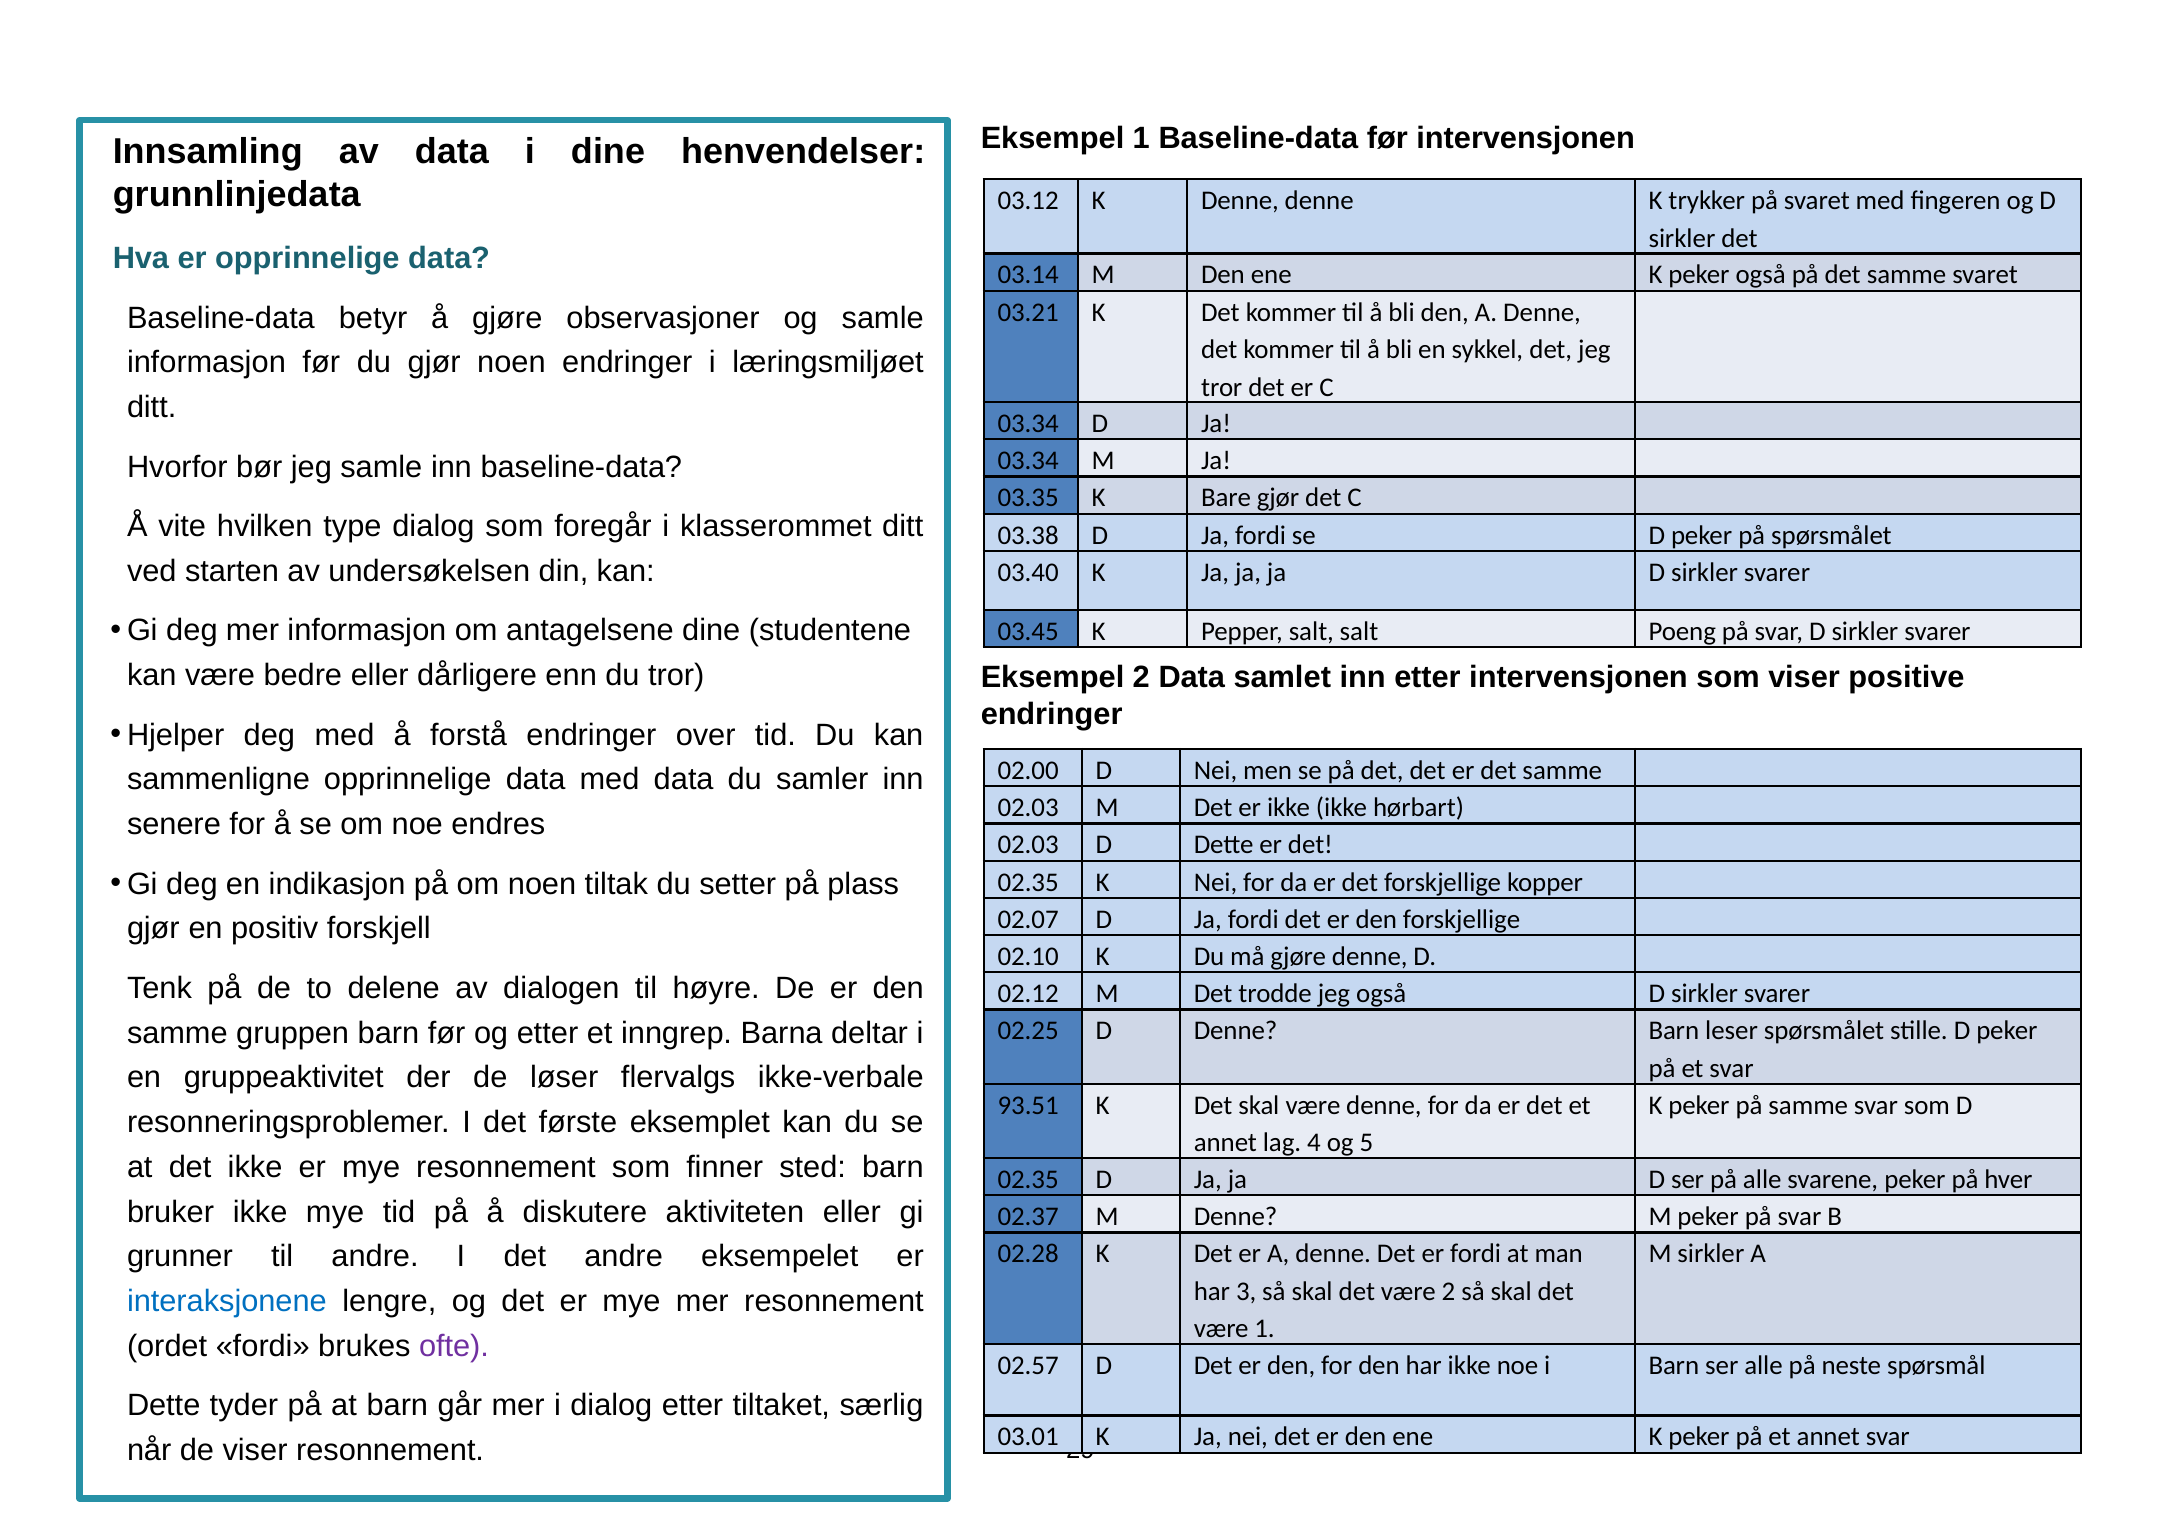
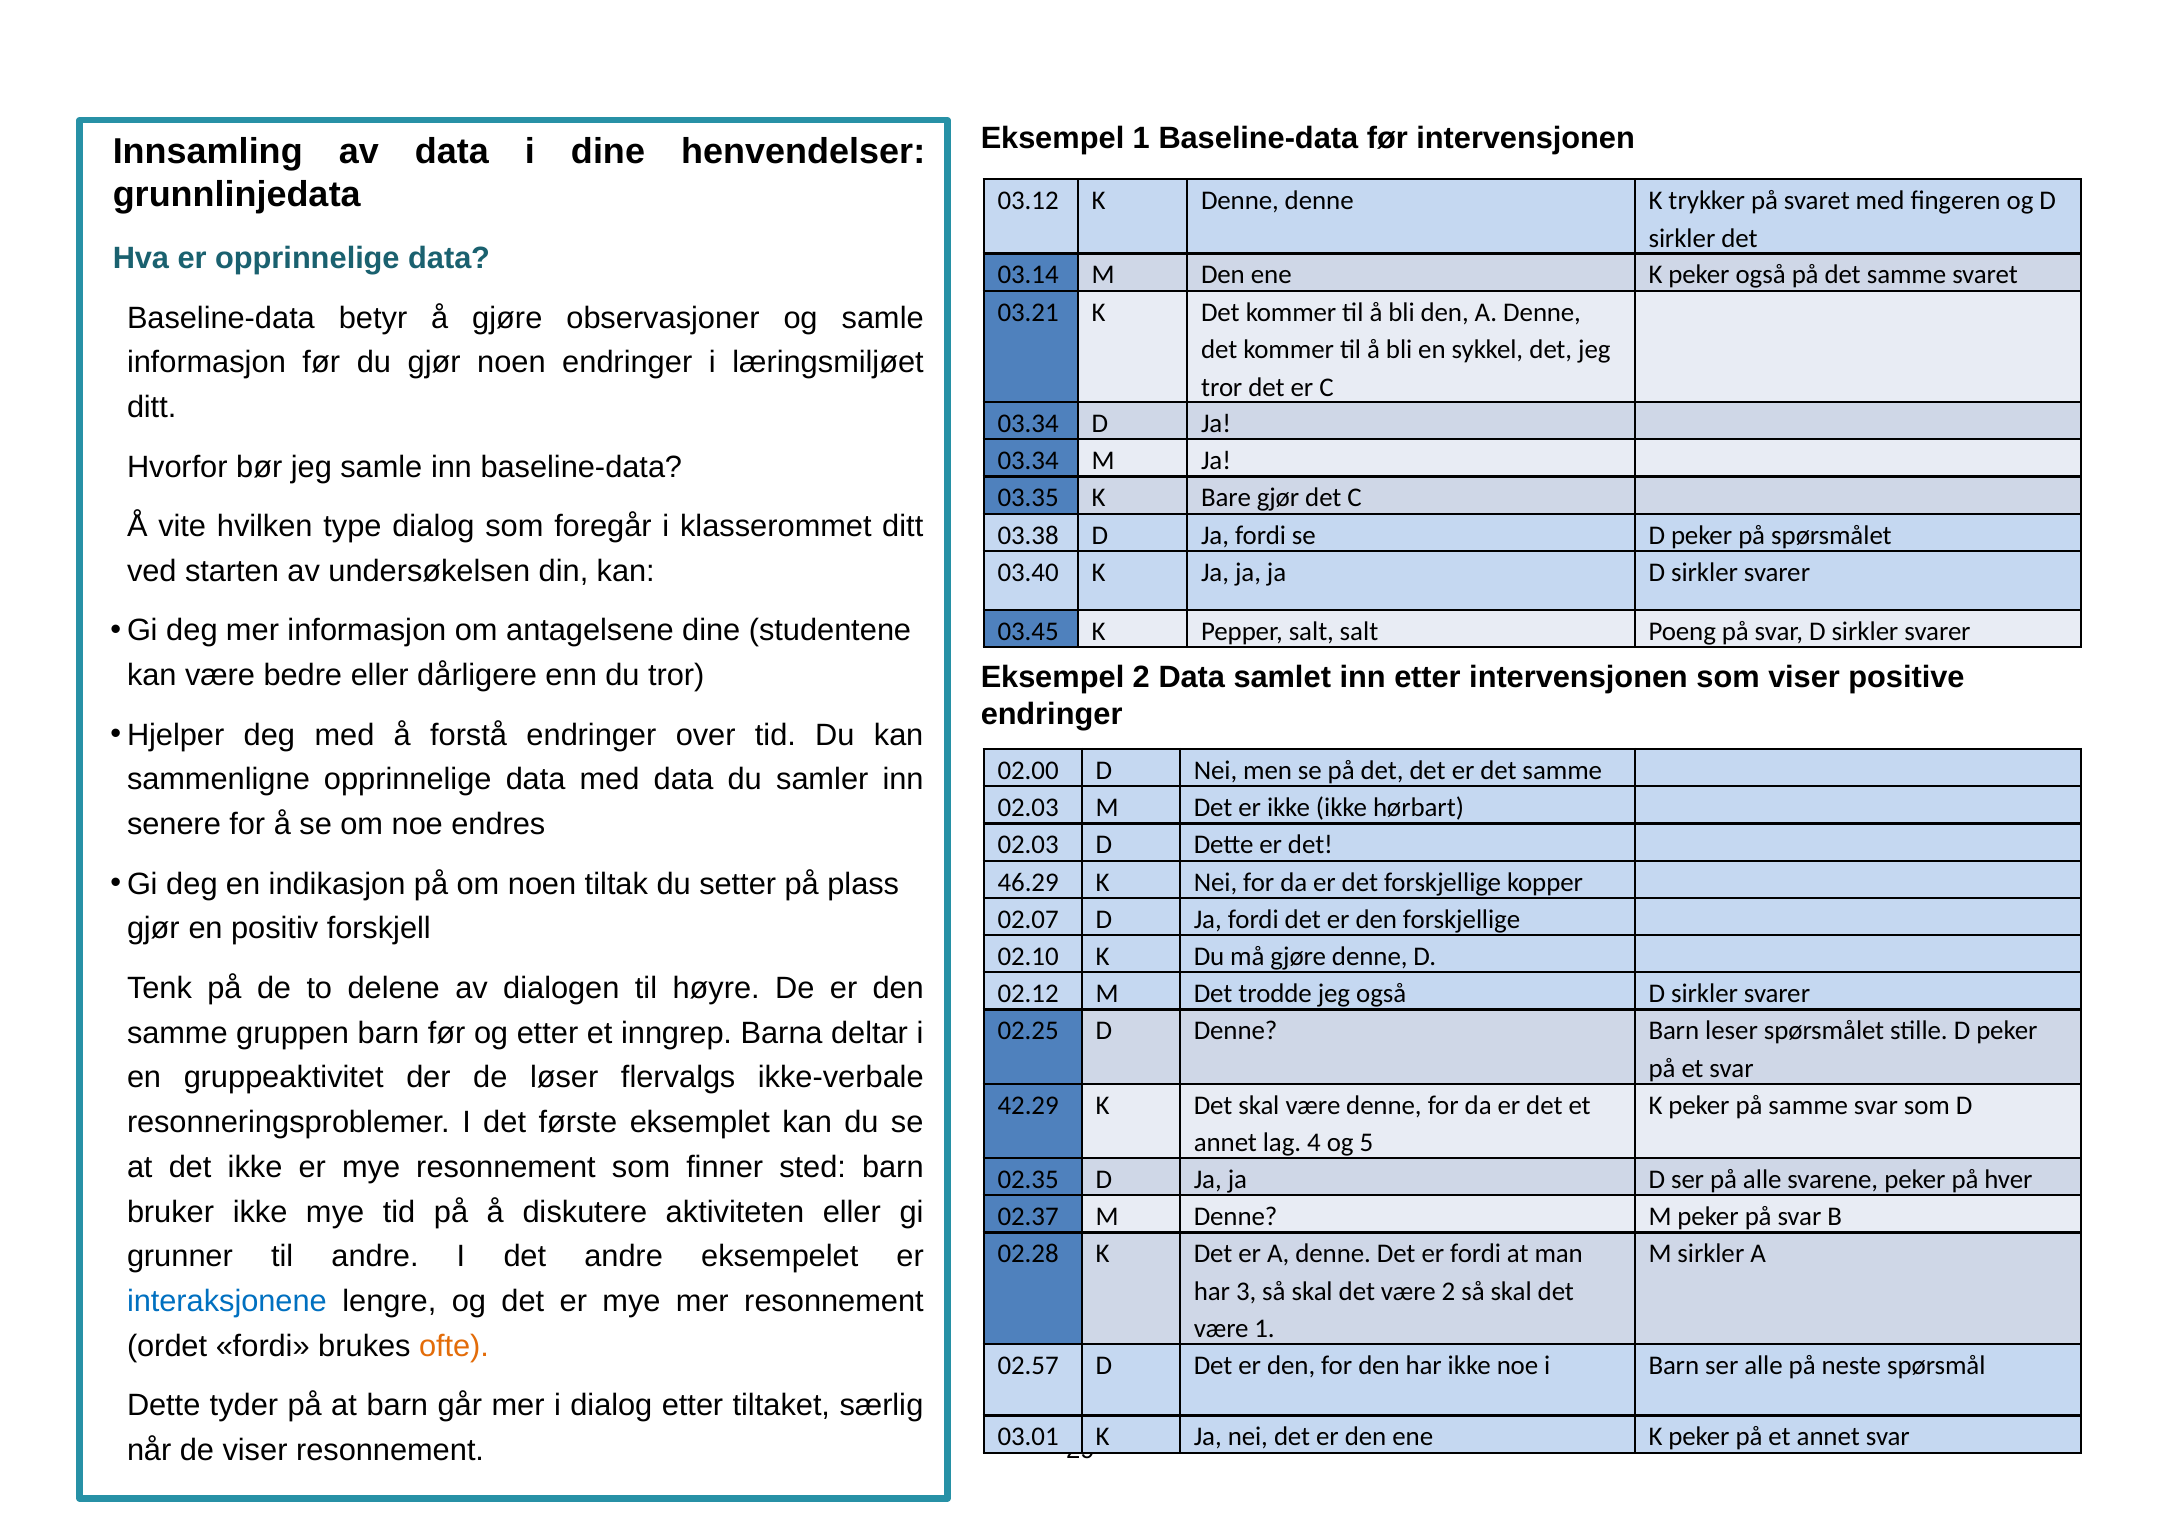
02.35 at (1028, 882): 02.35 -> 46.29
93.51: 93.51 -> 42.29
ofte colour: purple -> orange
